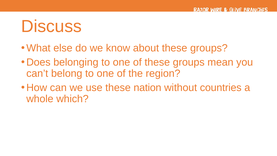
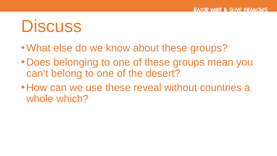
region: region -> desert
nation: nation -> reveal
